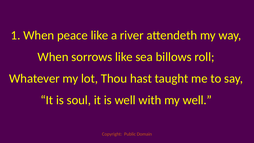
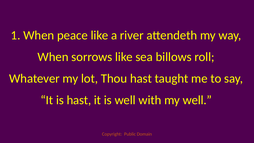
is soul: soul -> hast
